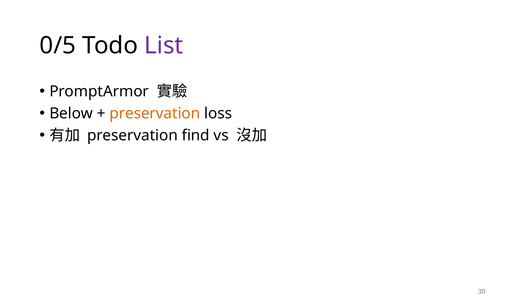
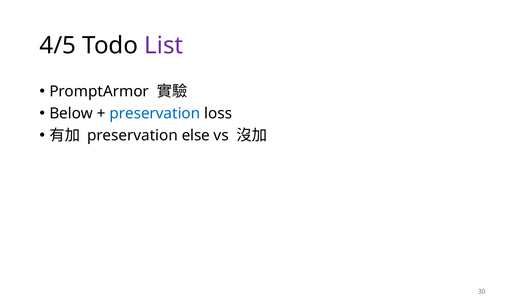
0/5: 0/5 -> 4/5
preservation at (155, 113) colour: orange -> blue
find: find -> else
